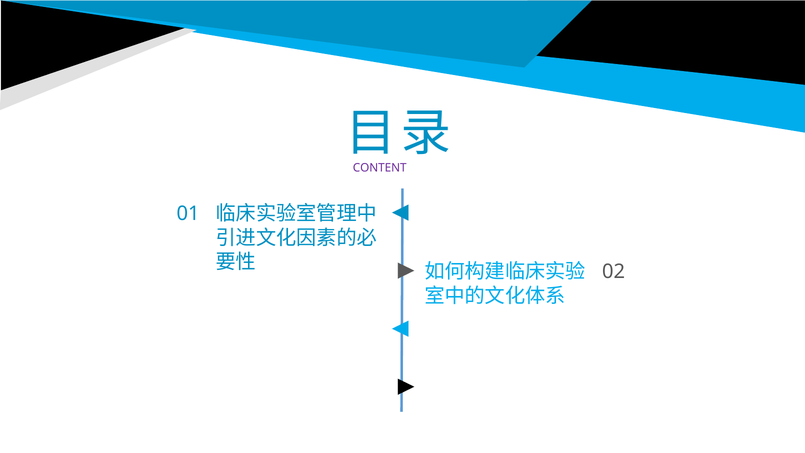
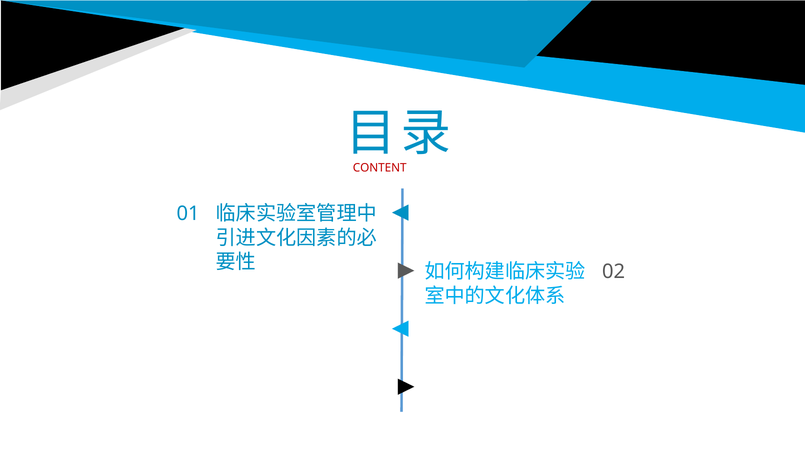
CONTENT colour: purple -> red
